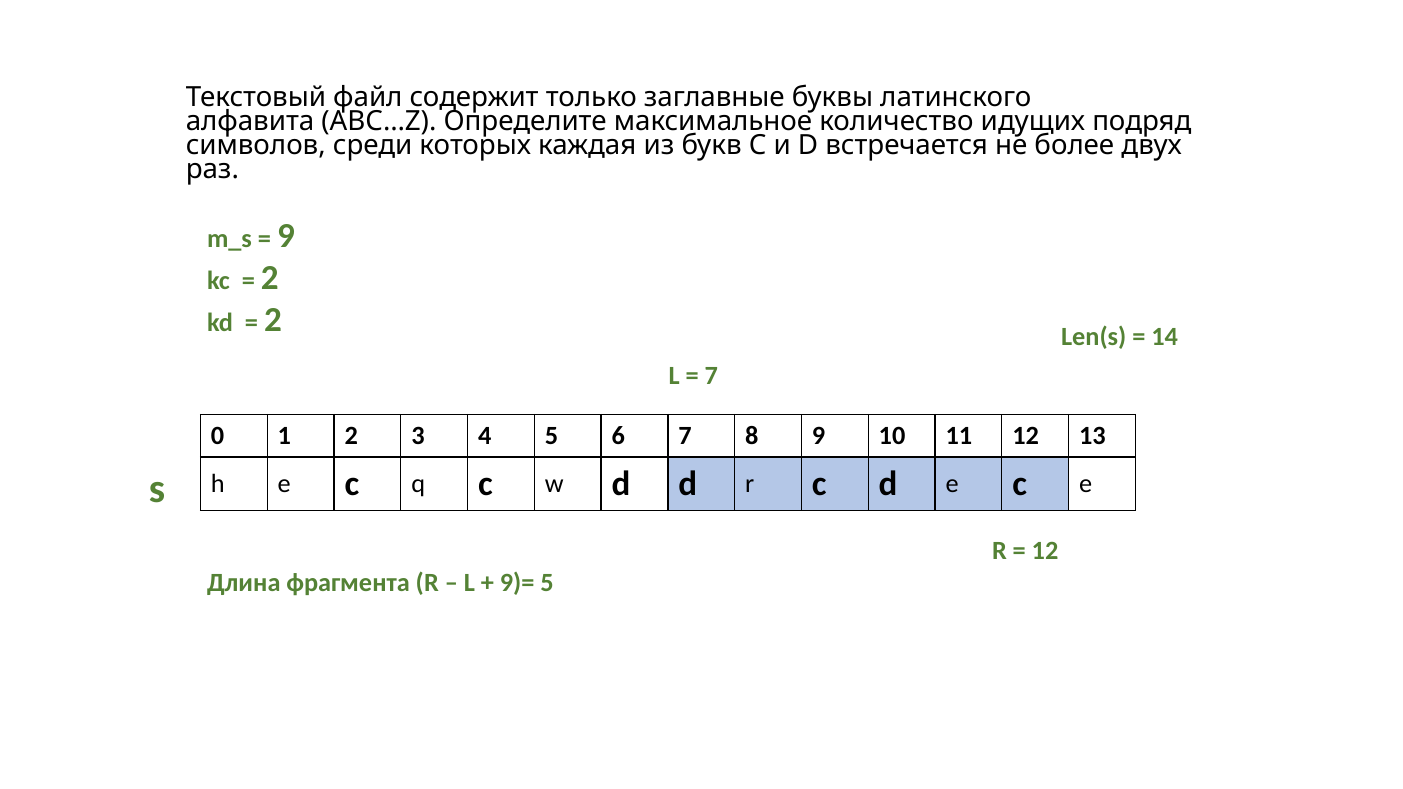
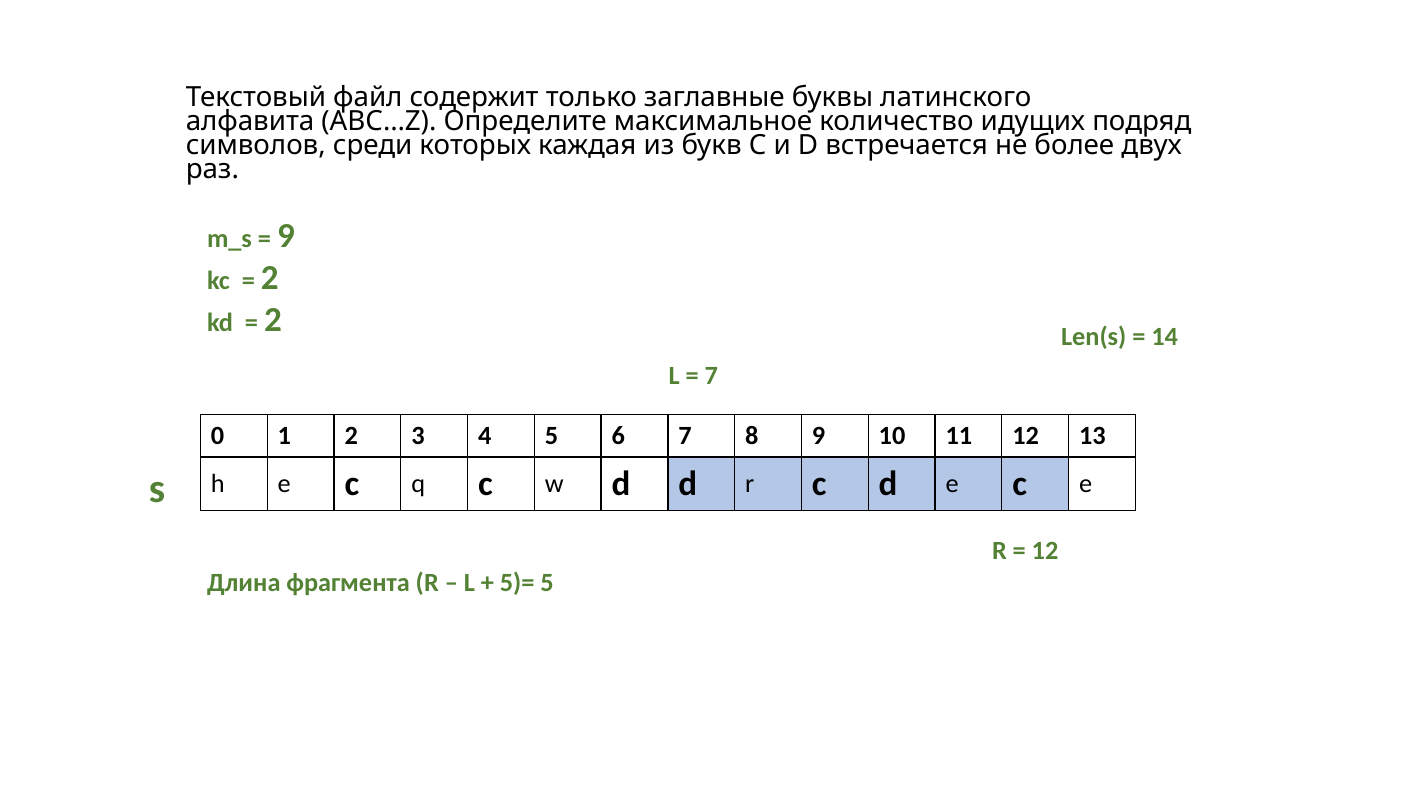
9)=: 9)= -> 5)=
